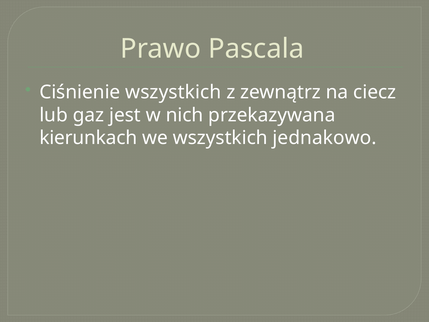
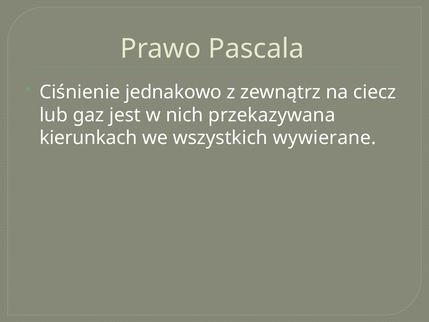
Ciśnienie wszystkich: wszystkich -> jednakowo
jednakowo: jednakowo -> wywierane
